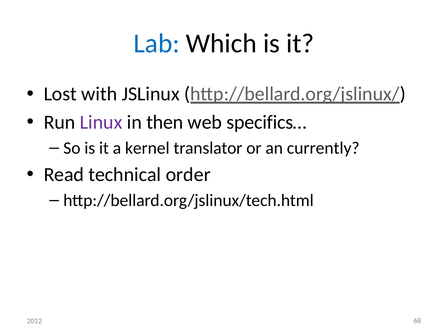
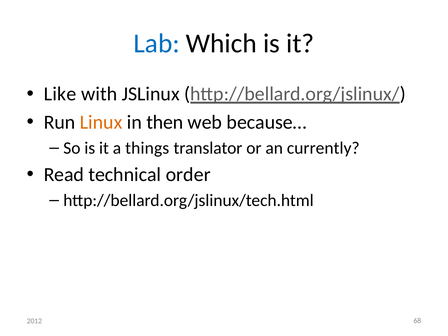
Lost: Lost -> Like
Linux colour: purple -> orange
specifics…: specifics… -> because…
kernel: kernel -> things
